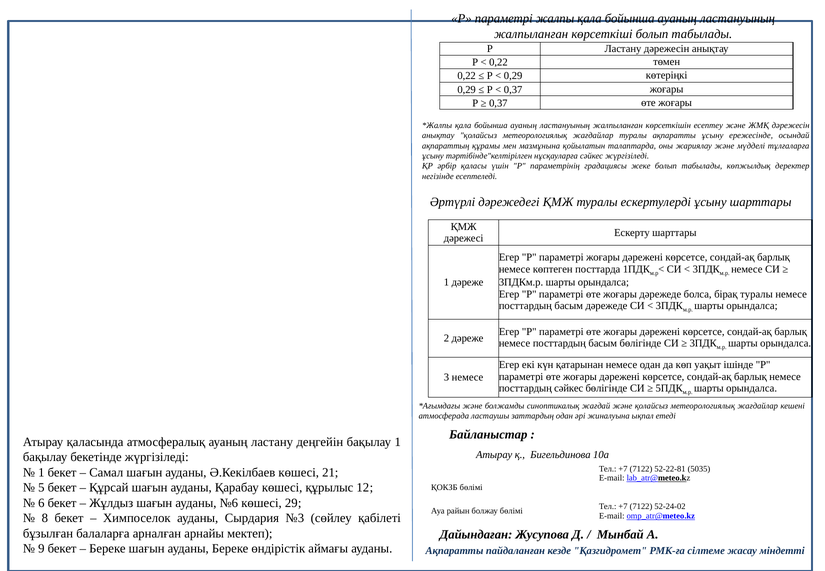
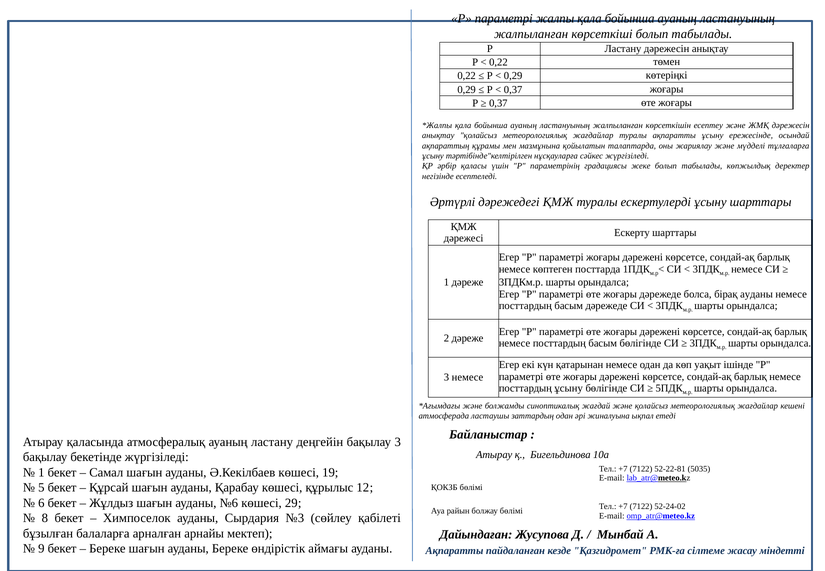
бірақ туралы: туралы -> ауданы
посттардың сәйкес: сәйкес -> ұсыну
бақылау 1: 1 -> 3
21: 21 -> 19
